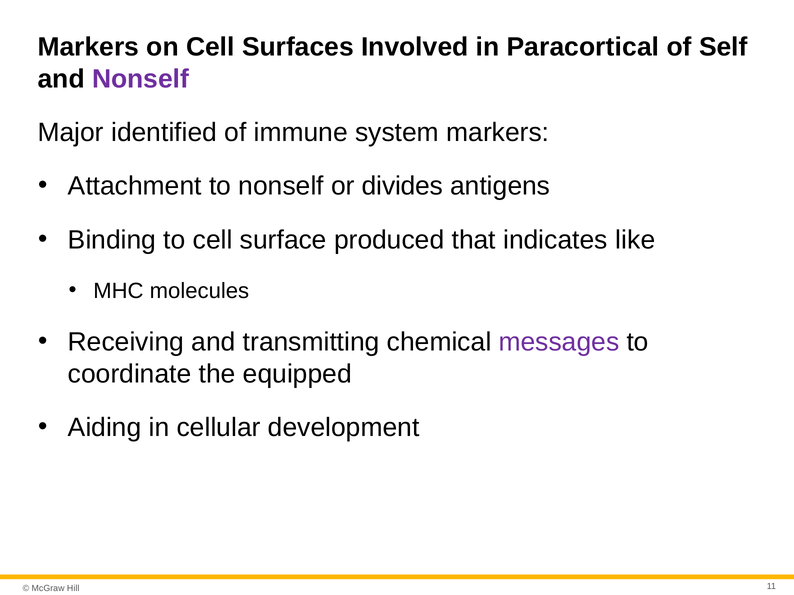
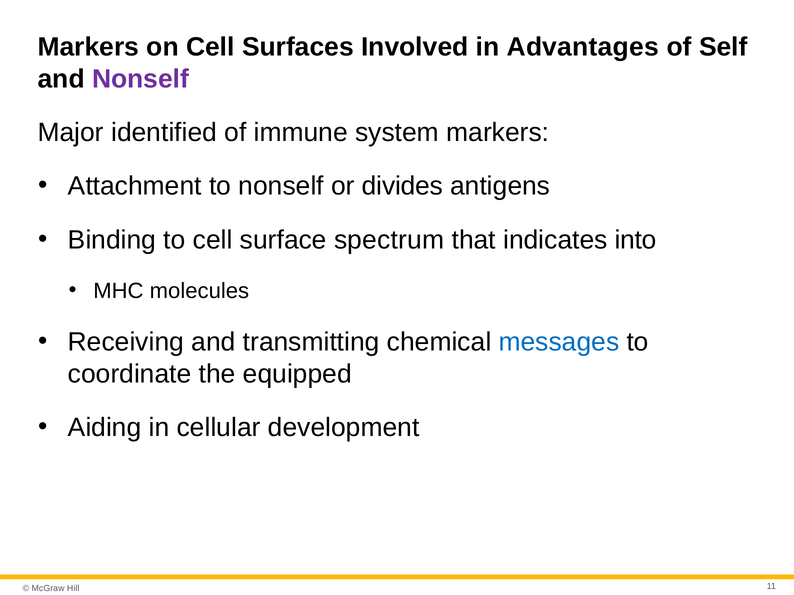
Paracortical: Paracortical -> Advantages
produced: produced -> spectrum
like: like -> into
messages colour: purple -> blue
